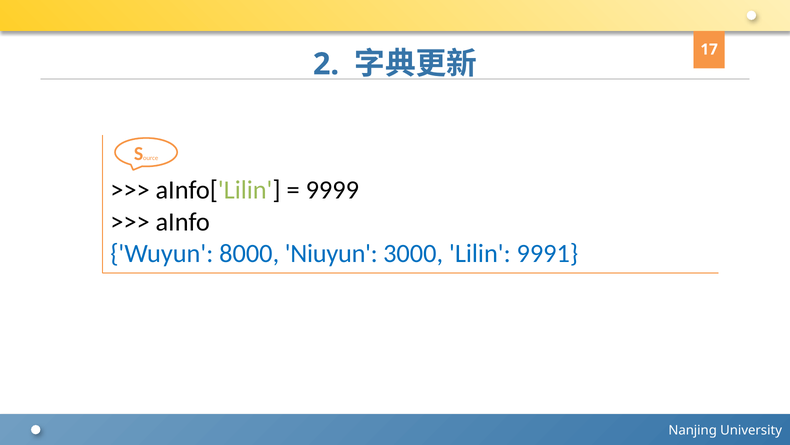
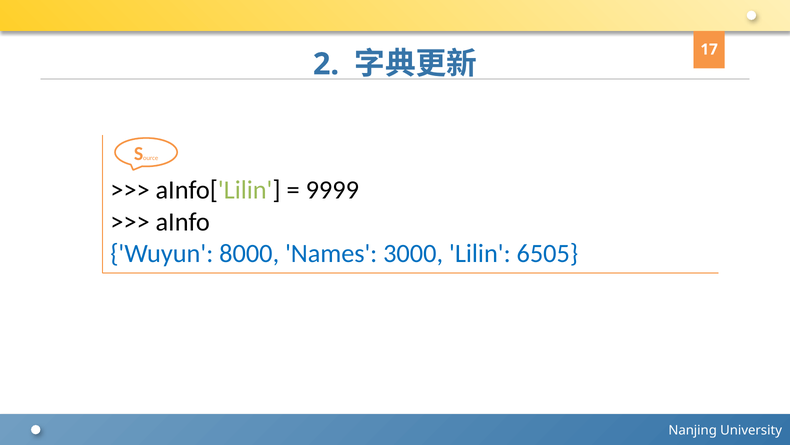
Niuyun: Niuyun -> Names
9991: 9991 -> 6505
